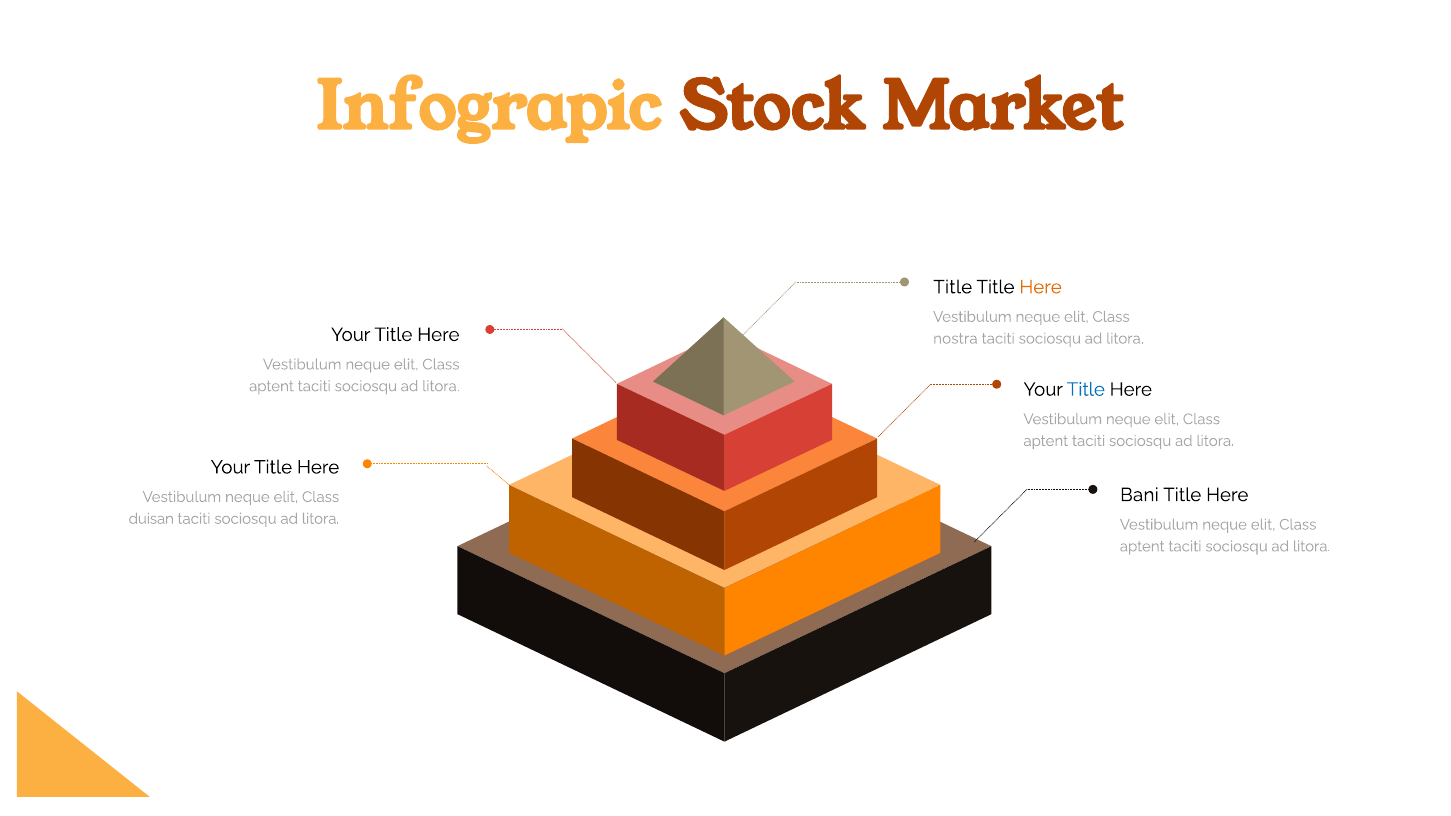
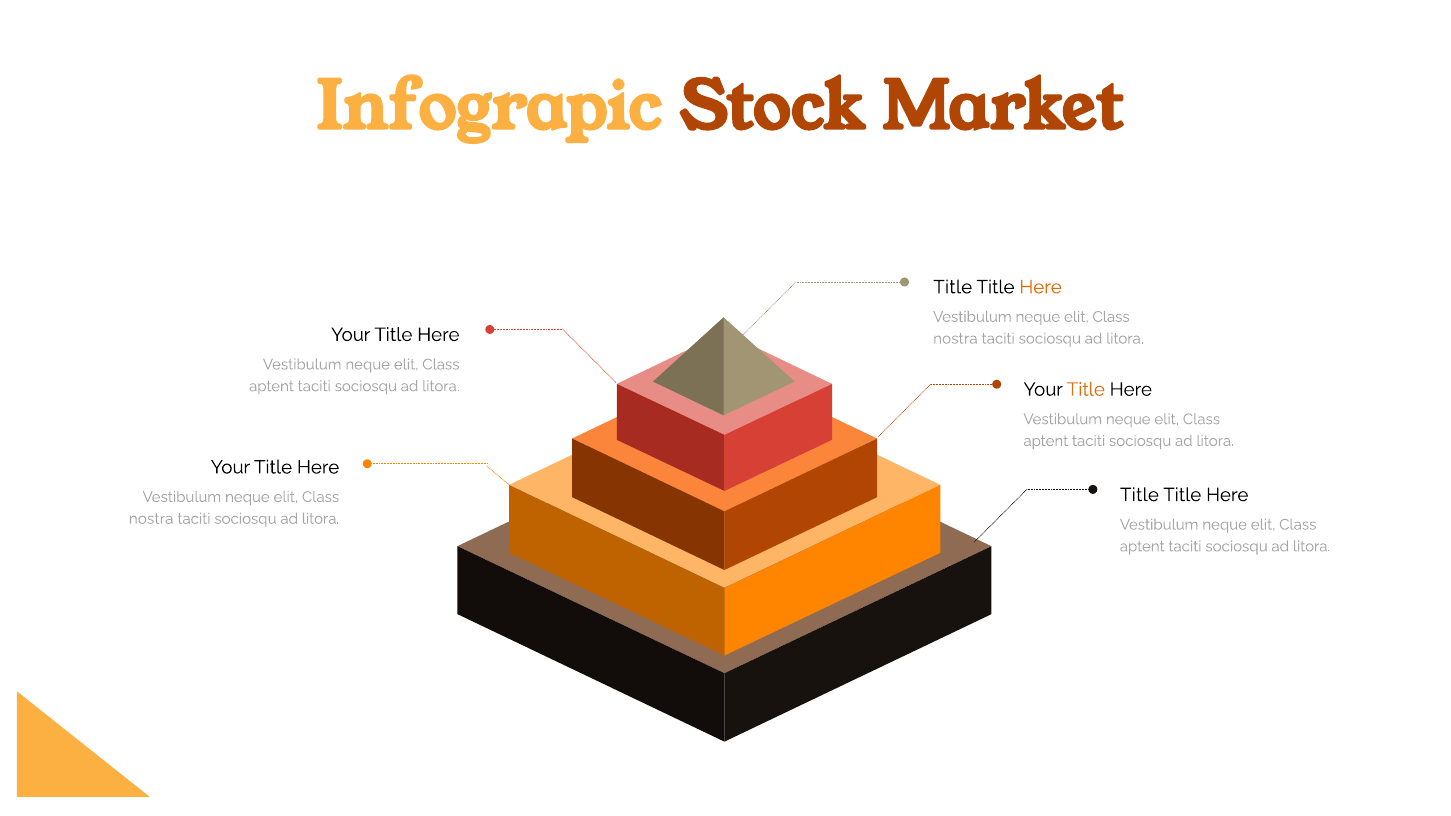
Title at (1086, 390) colour: blue -> orange
Bani at (1139, 495): Bani -> Title
duisan at (151, 519): duisan -> nostra
